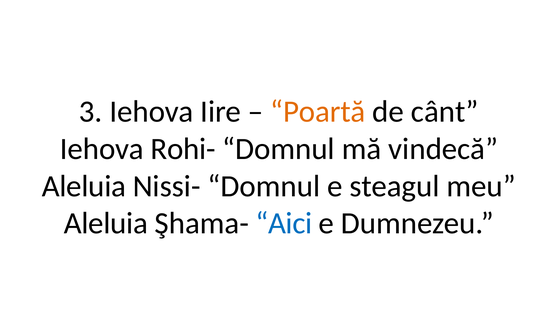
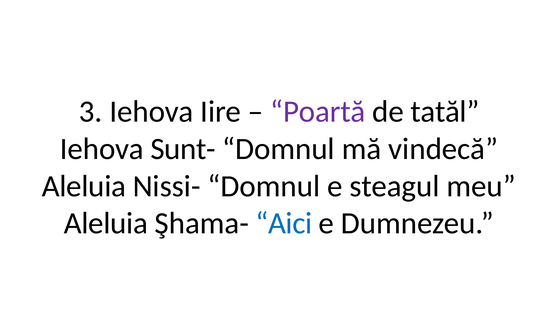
Poartă colour: orange -> purple
cânt: cânt -> tatăl
Rohi-: Rohi- -> Sunt-
